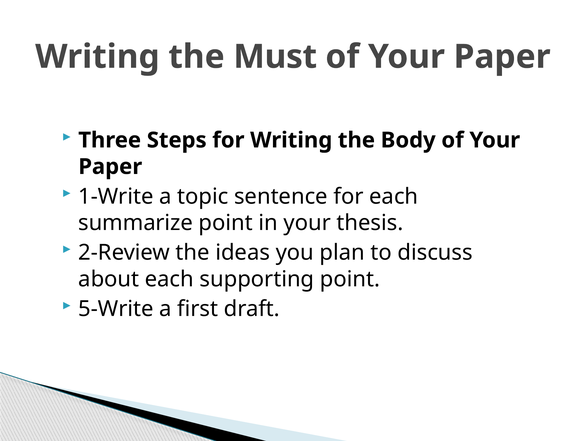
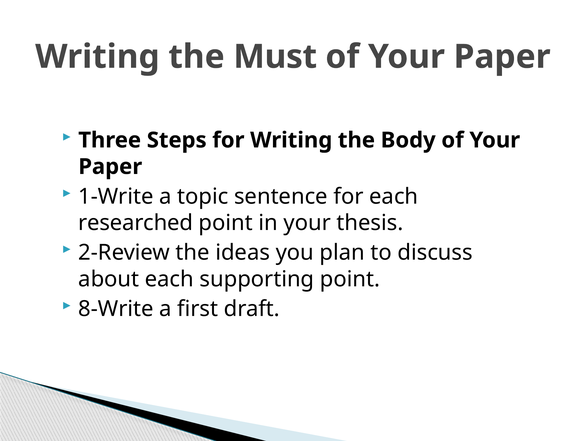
summarize: summarize -> researched
5-Write: 5-Write -> 8-Write
